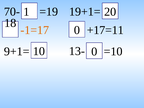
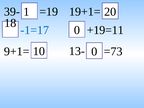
70-: 70- -> 39-
-1=17 colour: orange -> blue
+17=11: +17=11 -> +19=11
=10: =10 -> =73
